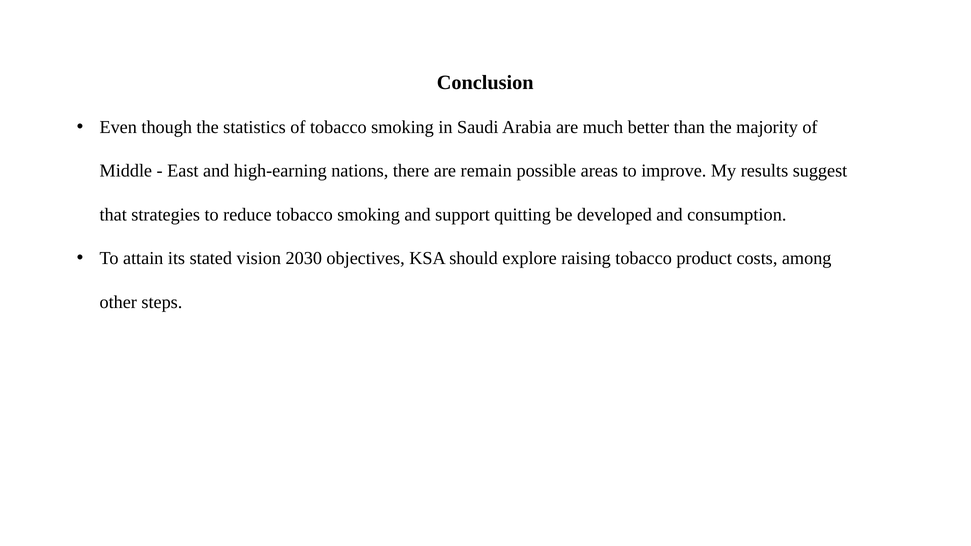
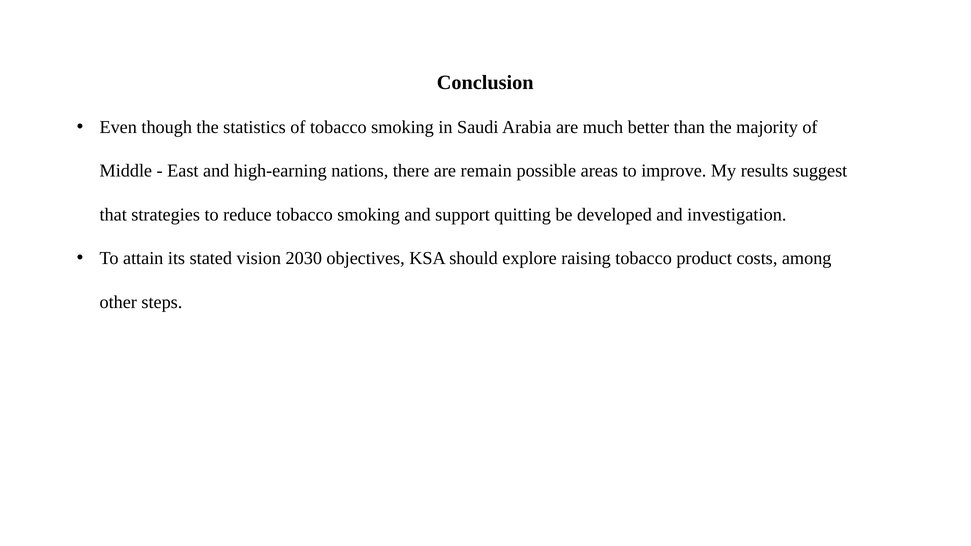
consumption: consumption -> investigation
